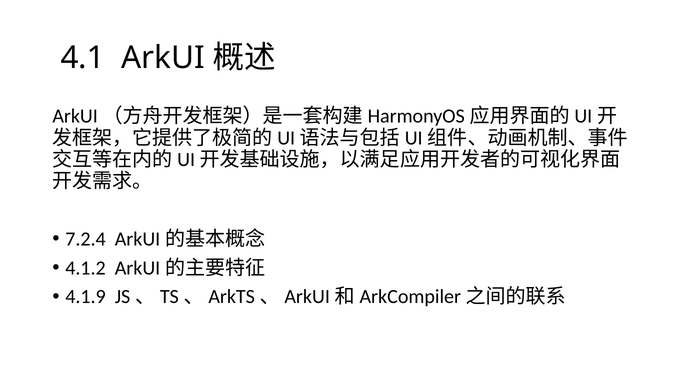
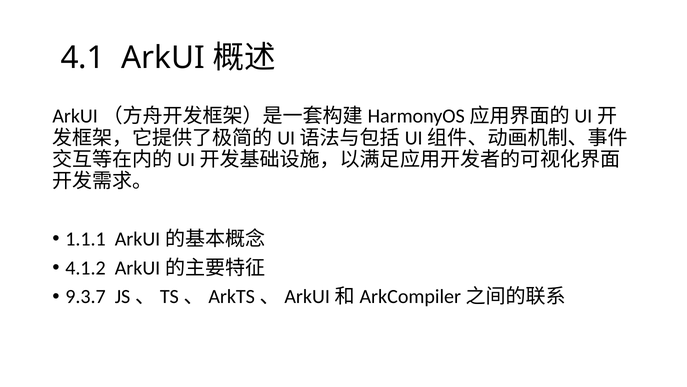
7.2.4: 7.2.4 -> 1.1.1
4.1.9: 4.1.9 -> 9.3.7
